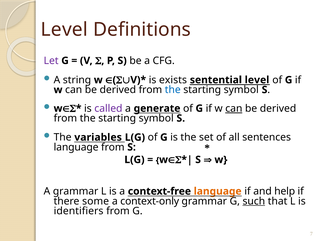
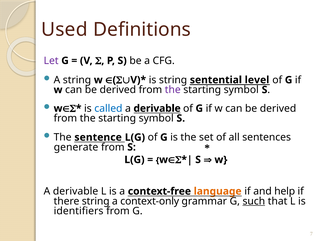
Level at (64, 30): Level -> Used
is exists: exists -> string
the at (173, 90) colour: blue -> purple
called colour: purple -> blue
generate at (157, 109): generate -> derivable
can at (234, 109) underline: present -> none
variables: variables -> sentence
language at (76, 147): language -> generate
grammar at (76, 192): grammar -> derivable
there some: some -> string
